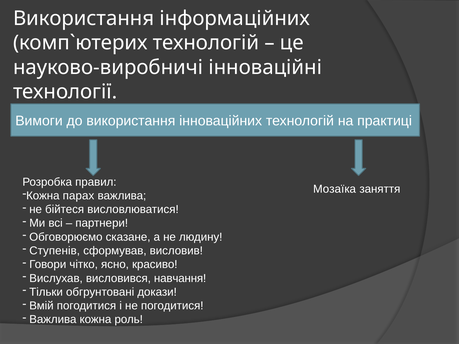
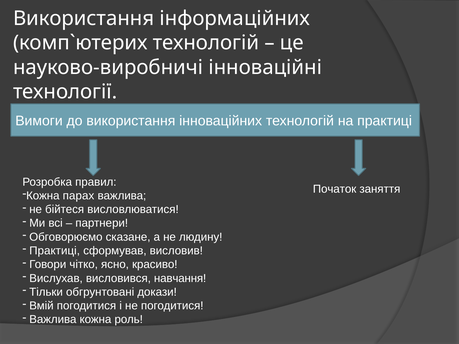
Мозаїка: Мозаїка -> Початок
Ступенів at (55, 251): Ступенів -> Практиці
